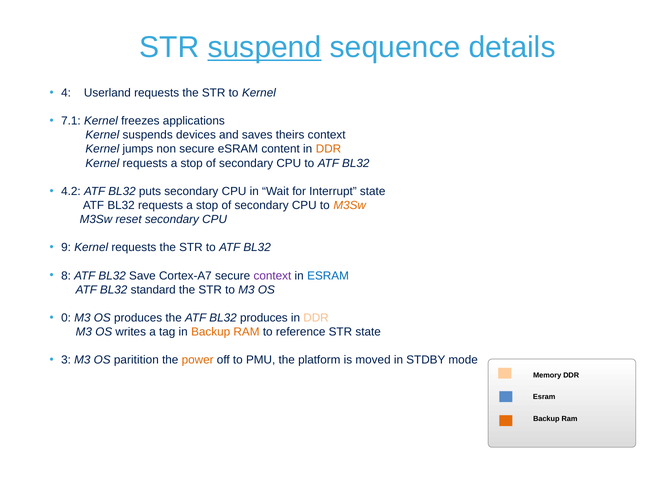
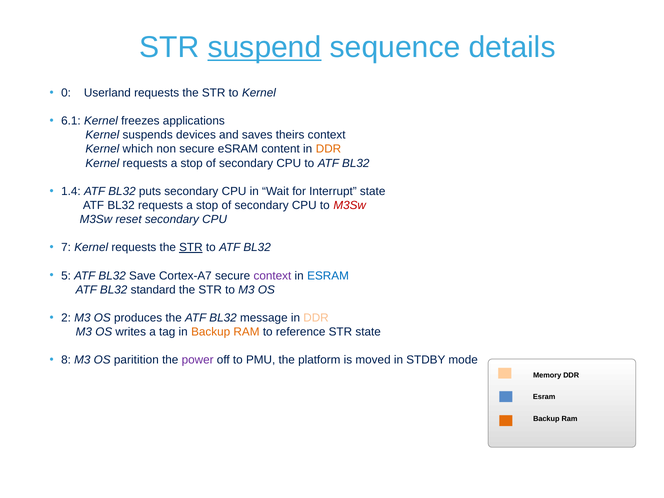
4: 4 -> 0
7.1: 7.1 -> 6.1
jumps: jumps -> which
4.2: 4.2 -> 1.4
M3Sw at (350, 205) colour: orange -> red
9: 9 -> 7
STR at (191, 247) underline: none -> present
8: 8 -> 5
0: 0 -> 2
BL32 produces: produces -> message
3: 3 -> 8
power colour: orange -> purple
